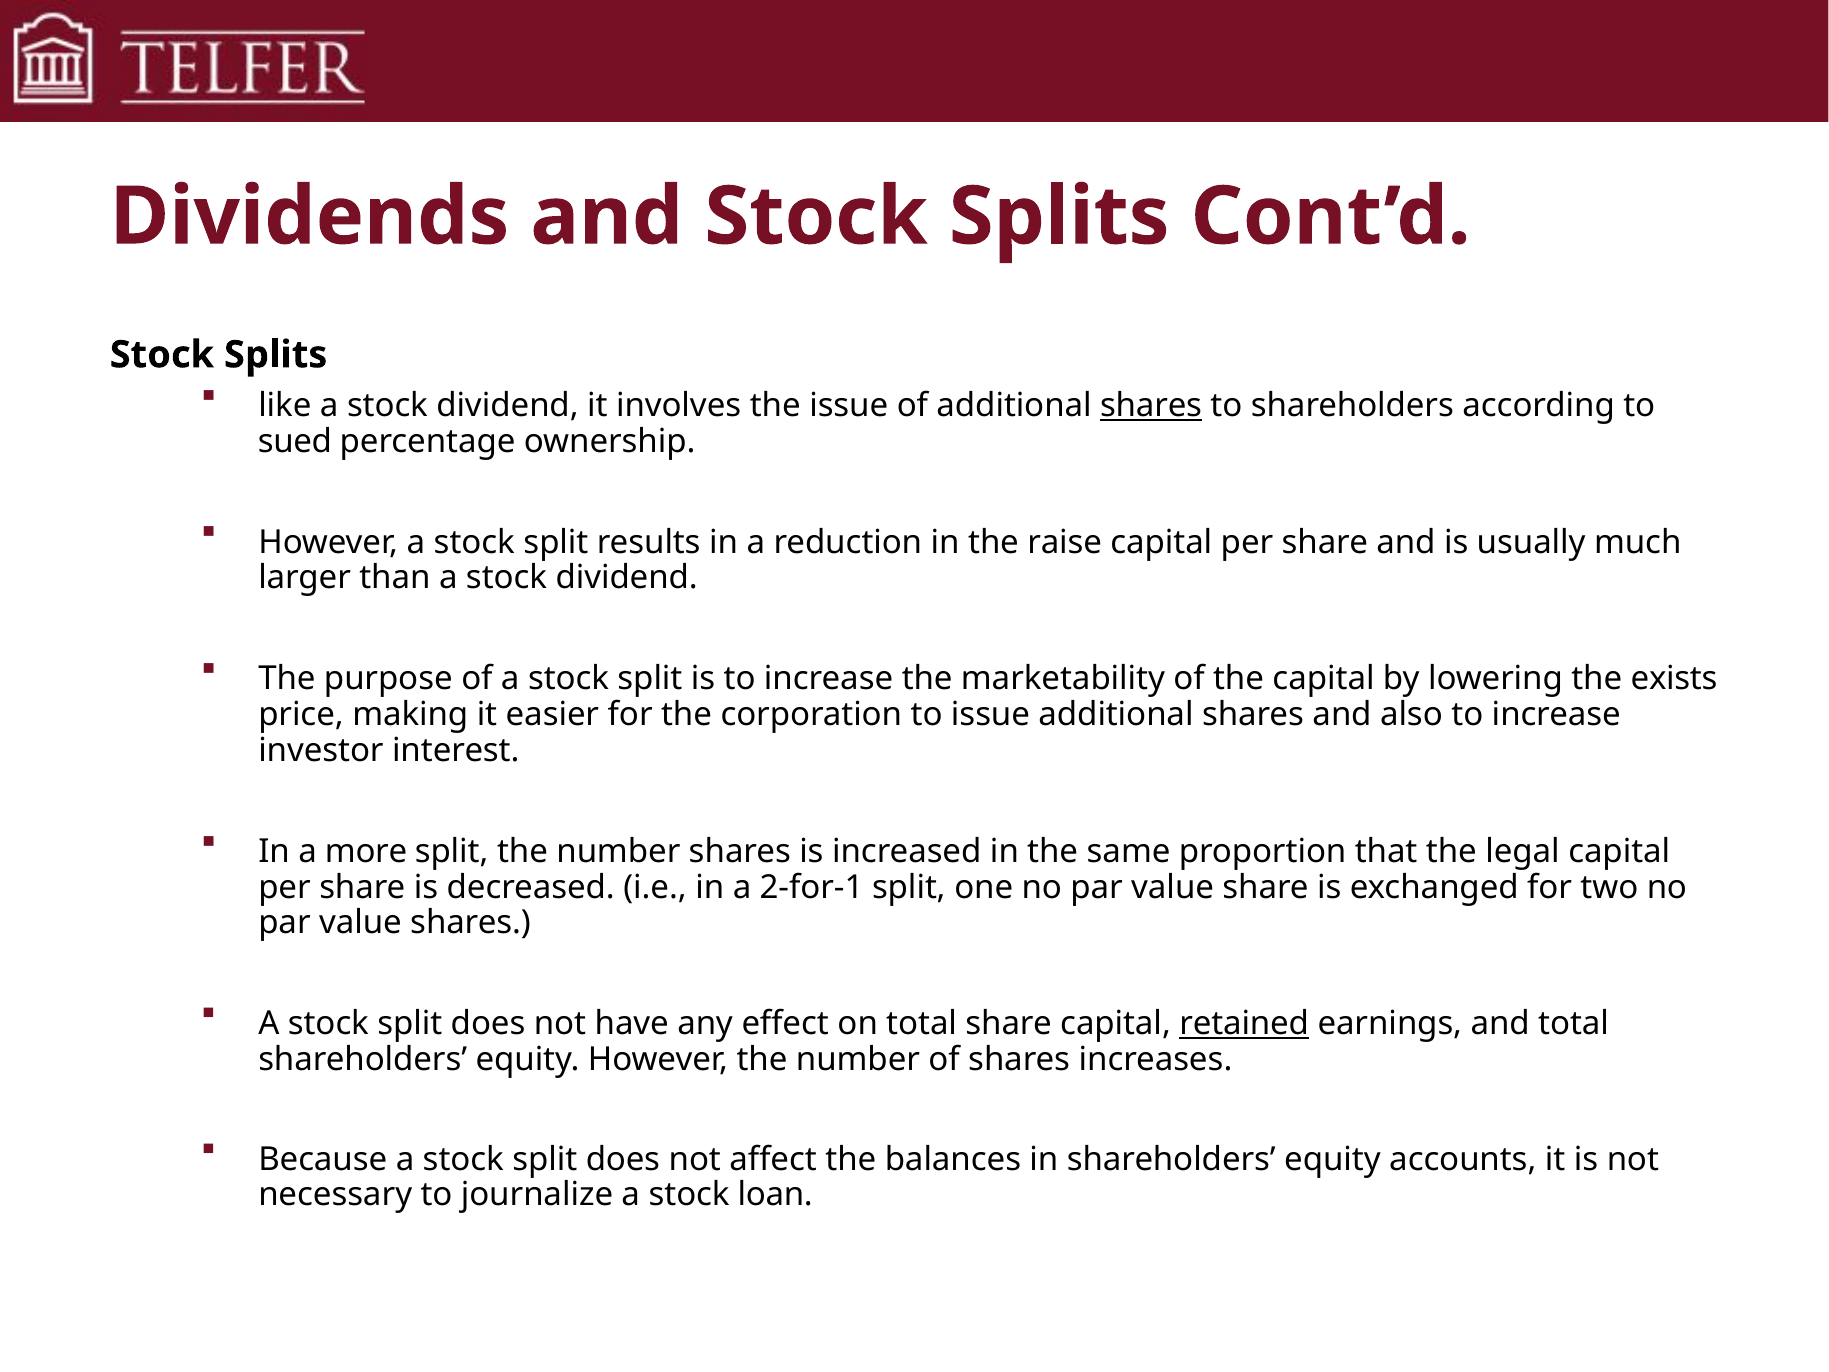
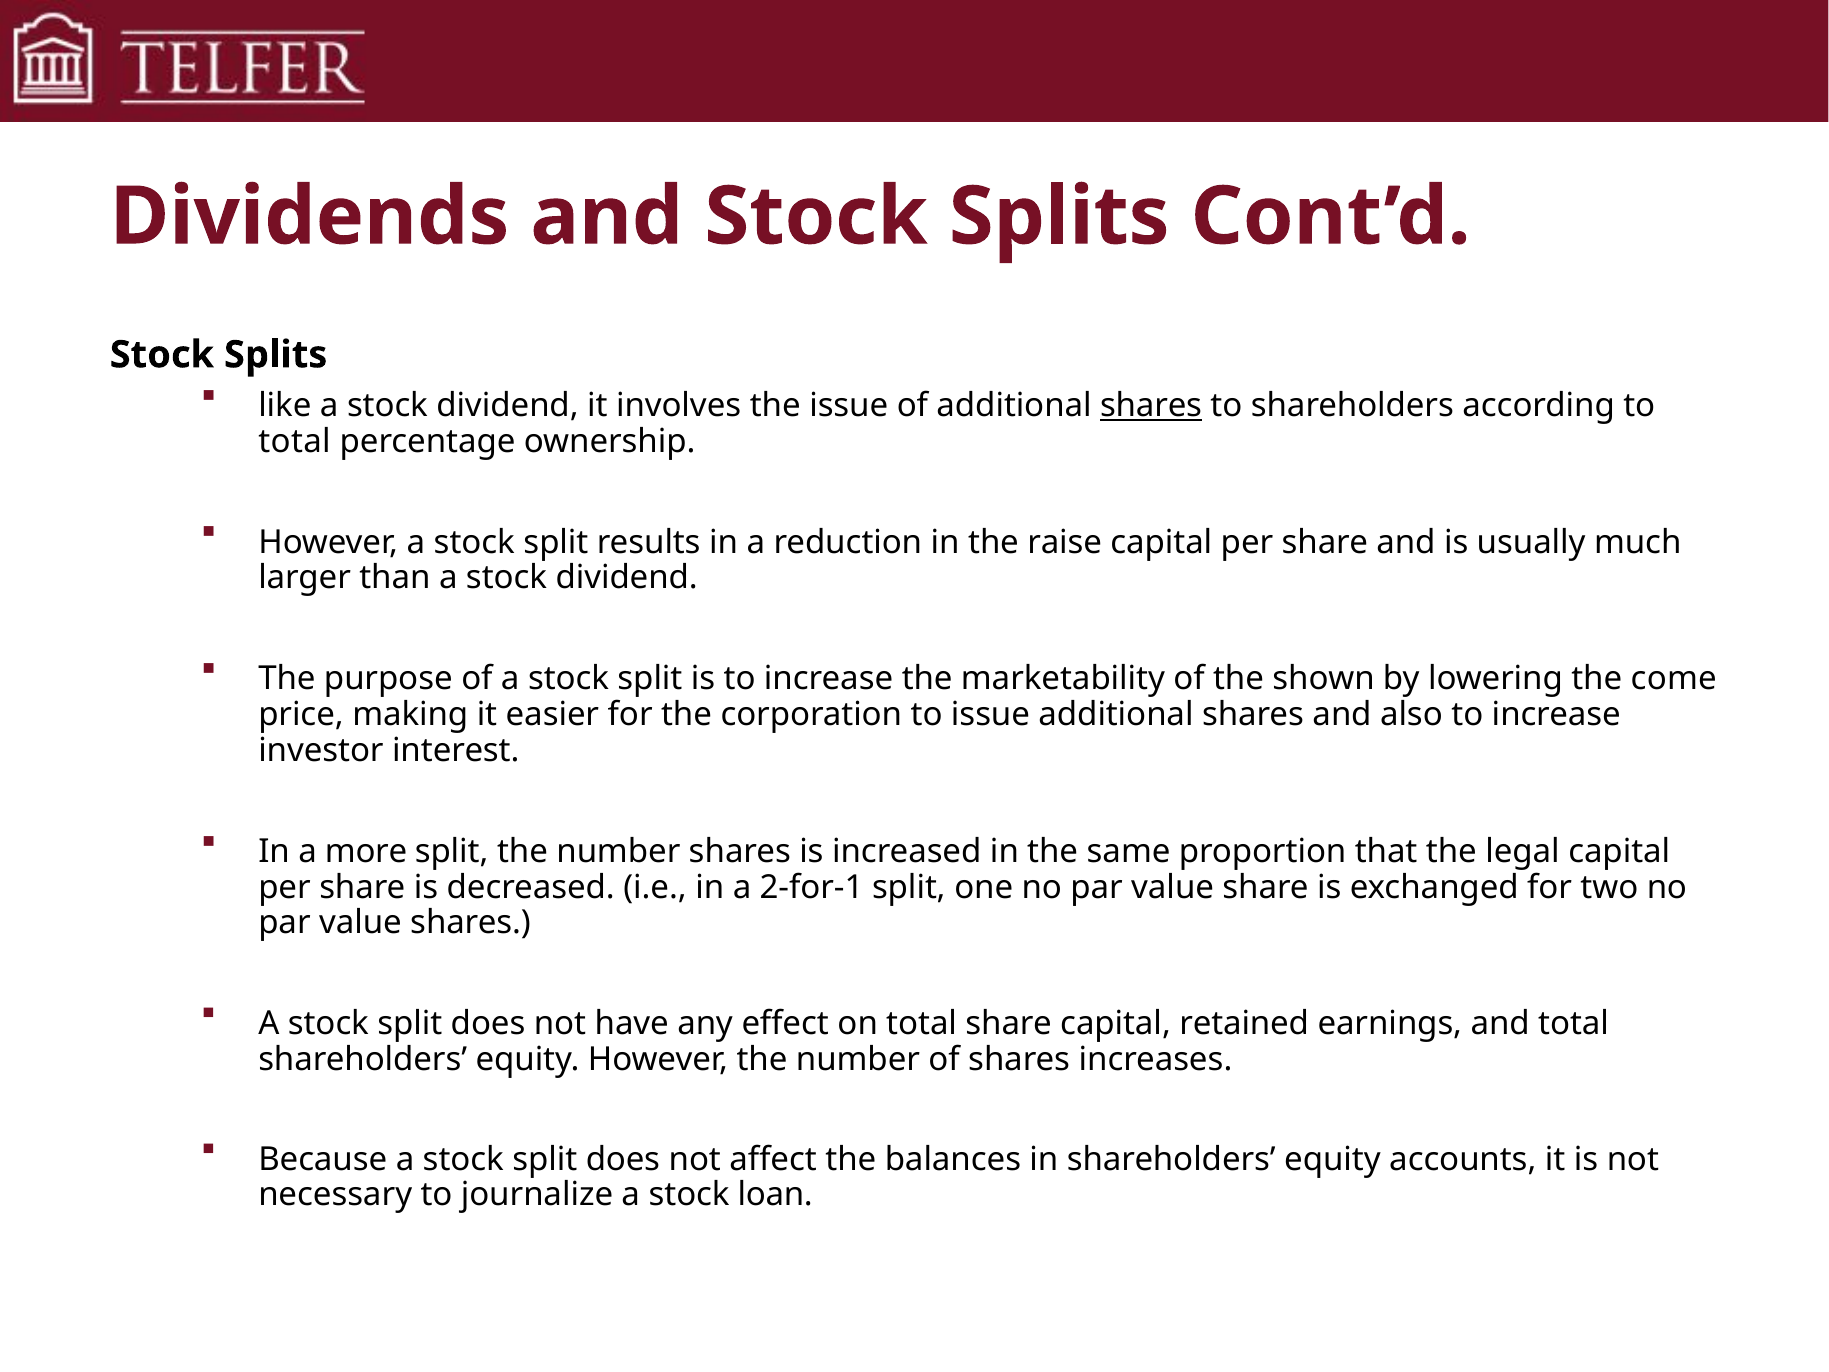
sued at (295, 441): sued -> total
the capital: capital -> shown
exists: exists -> come
retained underline: present -> none
